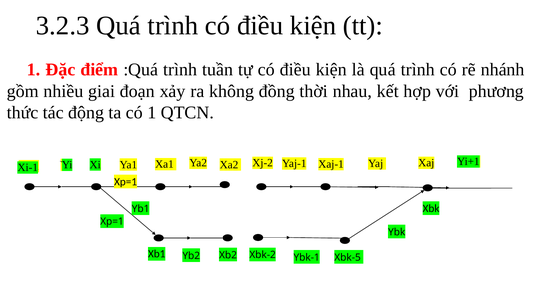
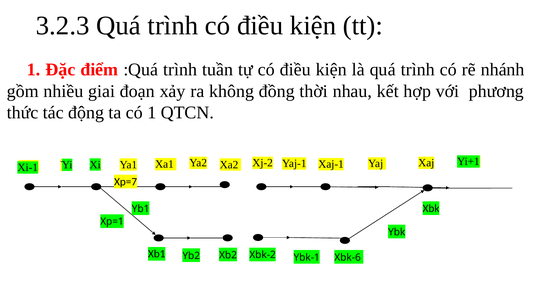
Xp=1 at (126, 182): Xp=1 -> Xp=7
Xbk-5: Xbk-5 -> Xbk-6
